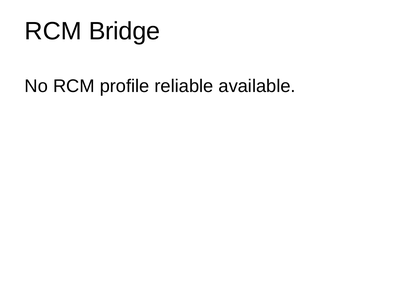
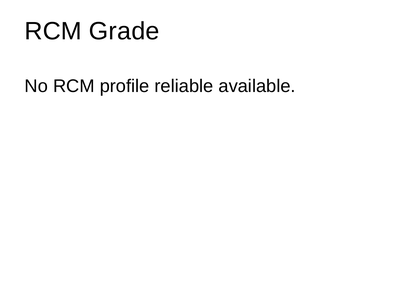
Bridge: Bridge -> Grade
